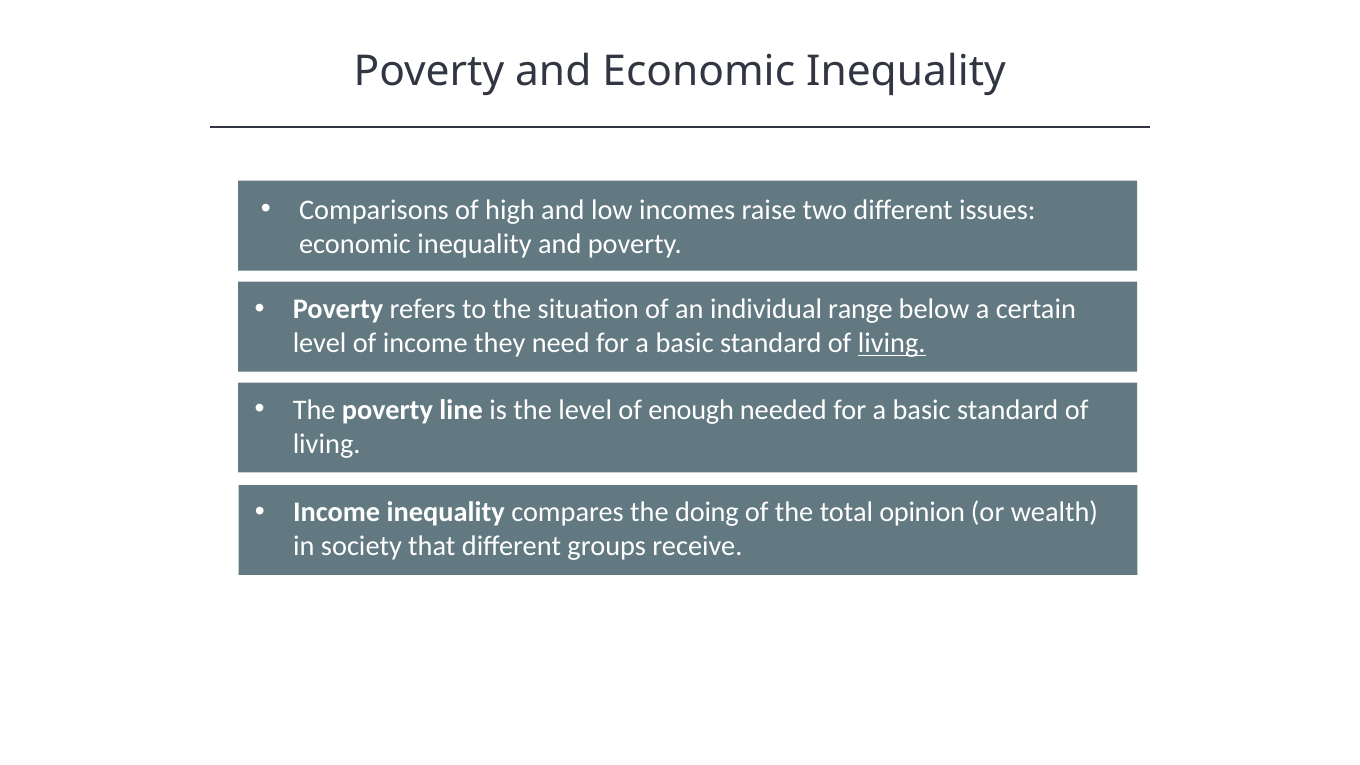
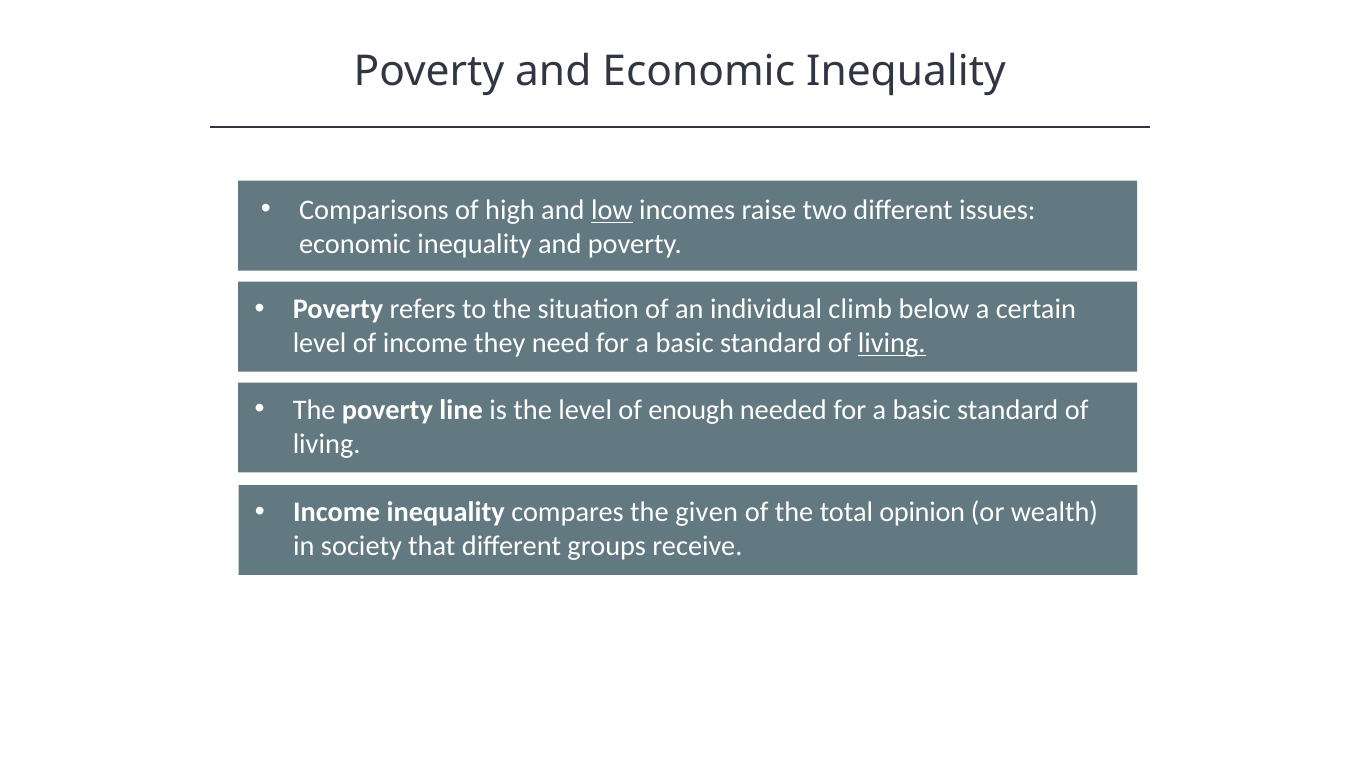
low underline: none -> present
range: range -> climb
doing: doing -> given
